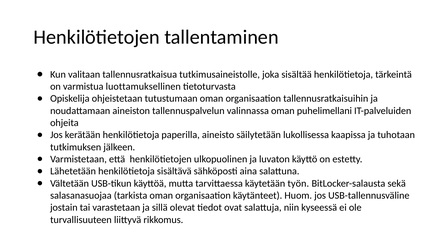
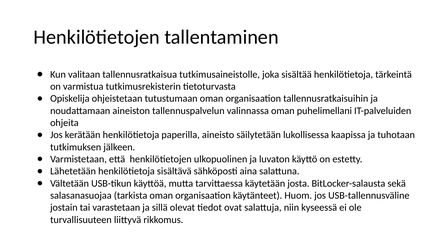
luottamuksellinen: luottamuksellinen -> tutkimusrekisterin
työn: työn -> josta
